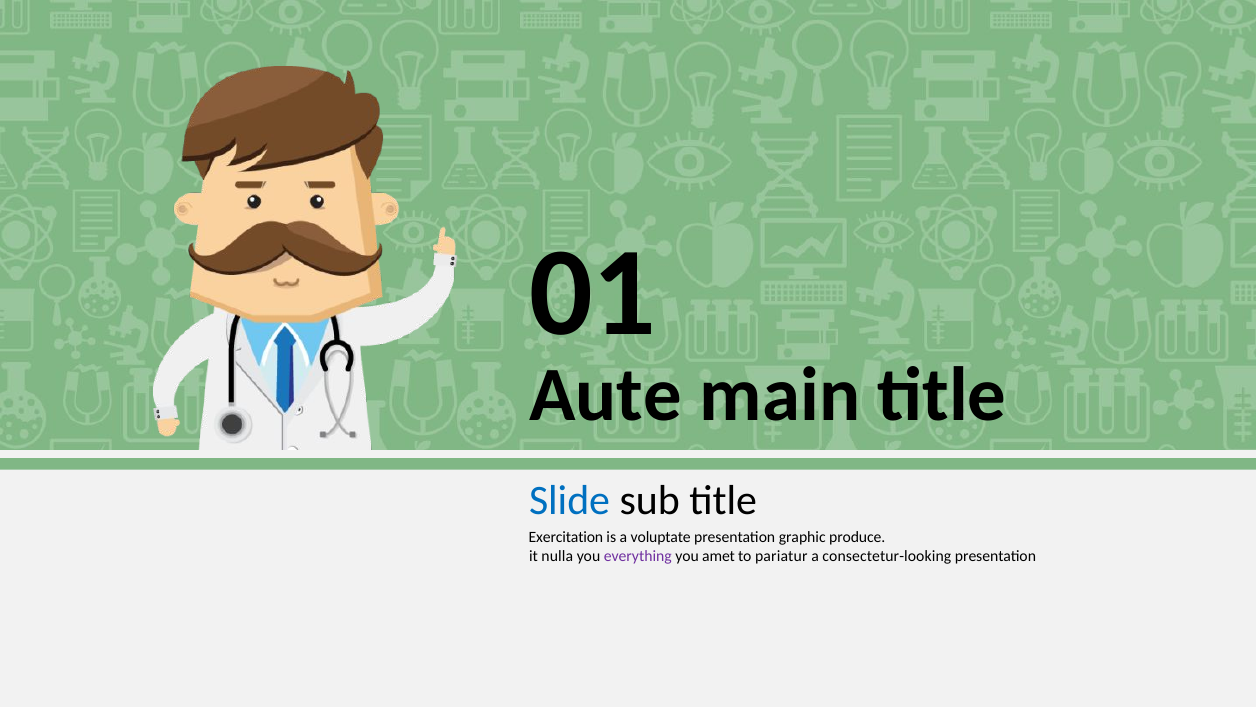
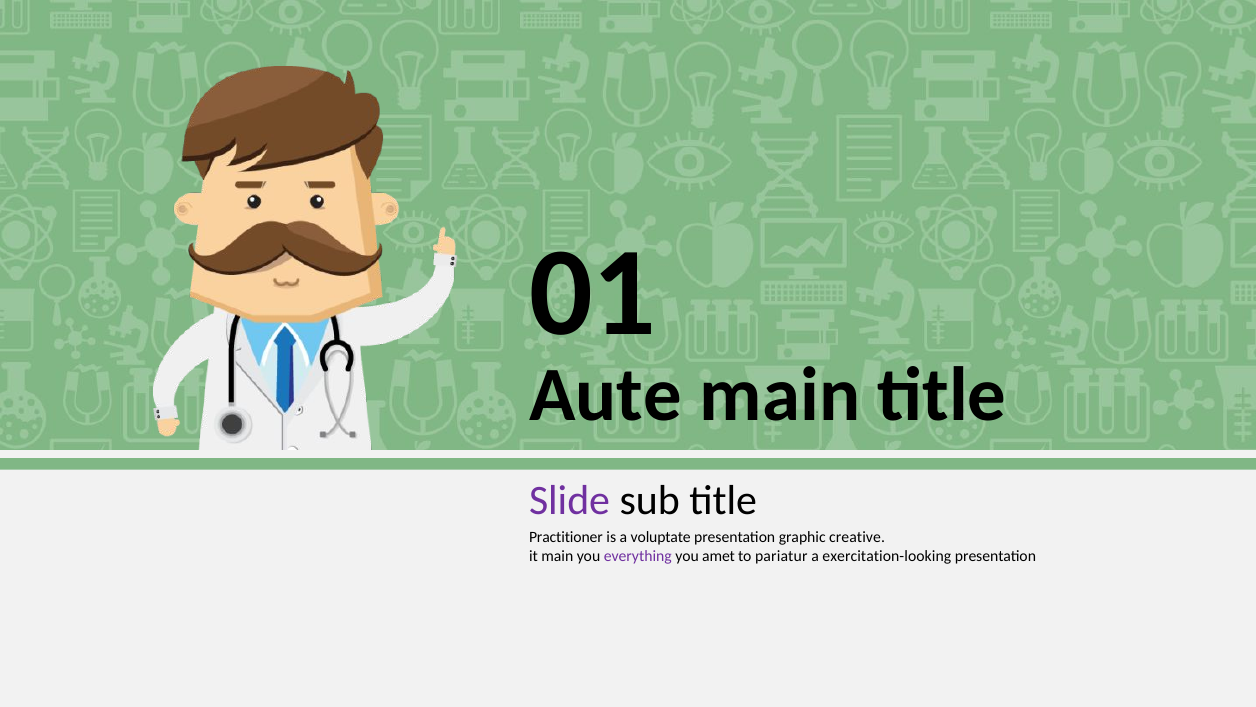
Slide colour: blue -> purple
Exercitation: Exercitation -> Practitioner
produce: produce -> creative
it nulla: nulla -> main
consectetur-looking: consectetur-looking -> exercitation-looking
